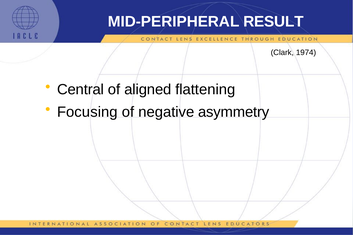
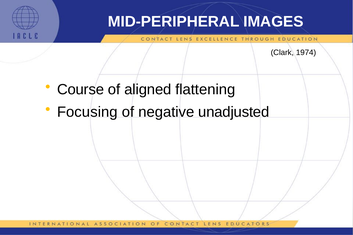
RESULT: RESULT -> IMAGES
Central: Central -> Course
asymmetry: asymmetry -> unadjusted
